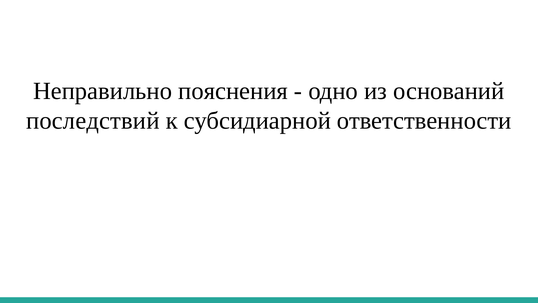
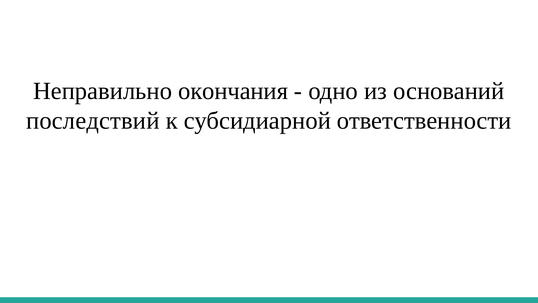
пояснения: пояснения -> окончания
